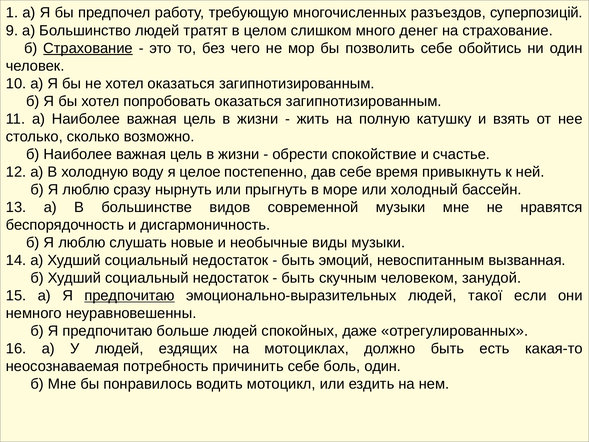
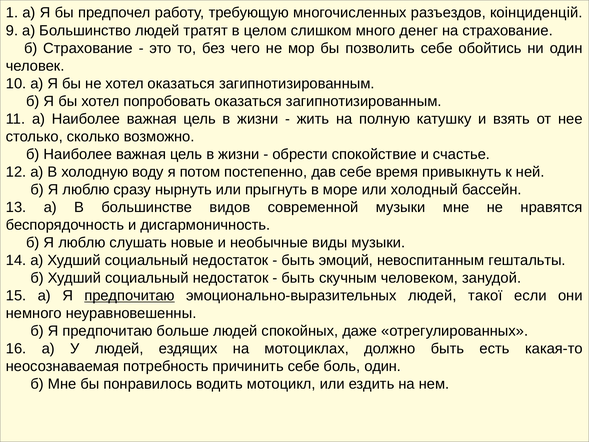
суперпозицій: суперпозицій -> коінциденцій
Страхование at (88, 48) underline: present -> none
целое: целое -> потом
вызванная: вызванная -> гештальты
